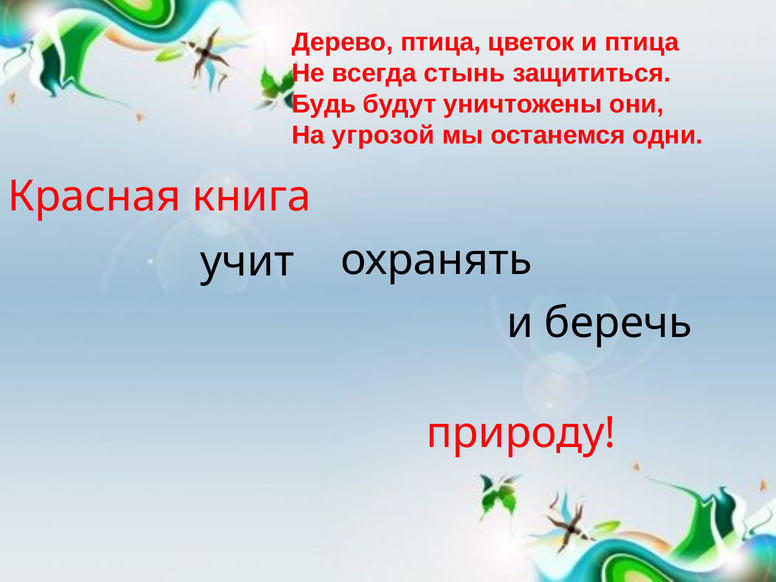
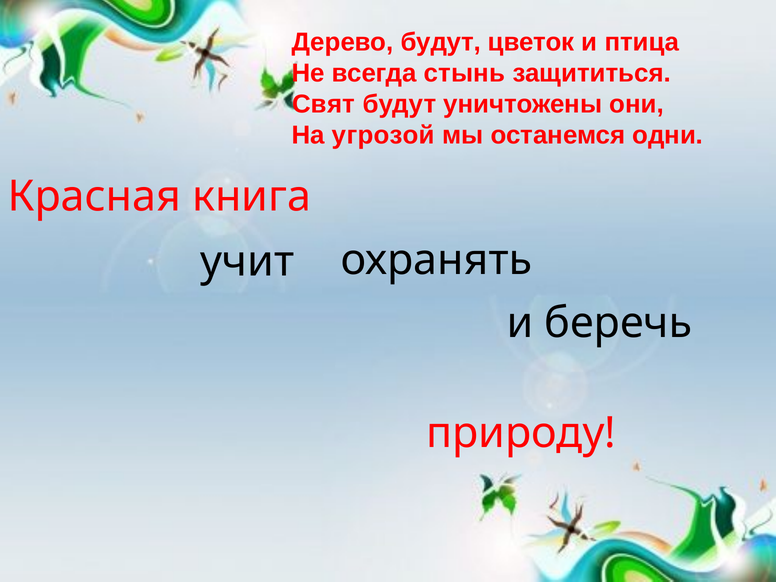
Дерево птица: птица -> будут
Будь: Будь -> Свят
